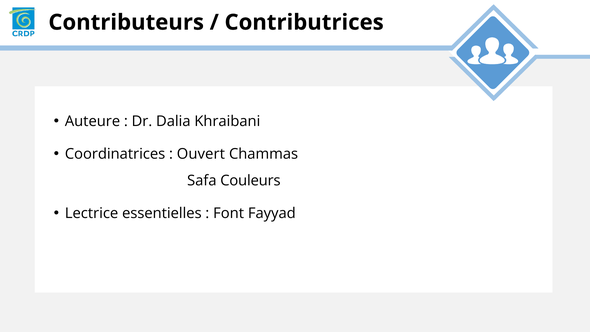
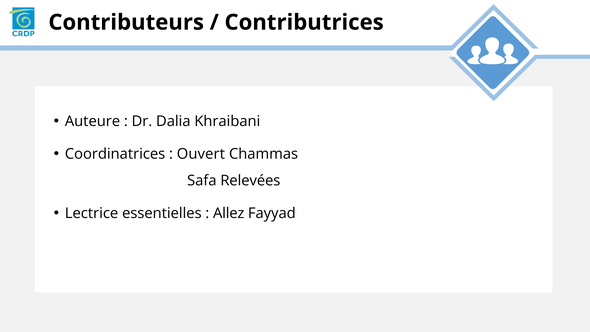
Couleurs: Couleurs -> Relevées
Font: Font -> Allez
